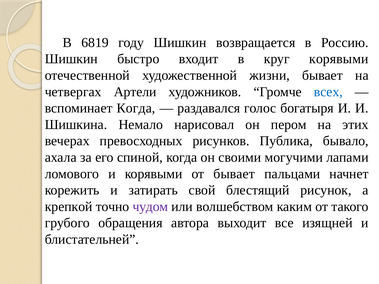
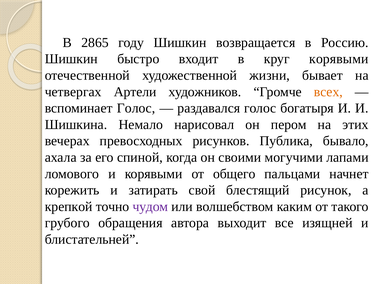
6819: 6819 -> 2865
всех colour: blue -> orange
вспоминает Когда: Когда -> Голос
от бывает: бывает -> общего
